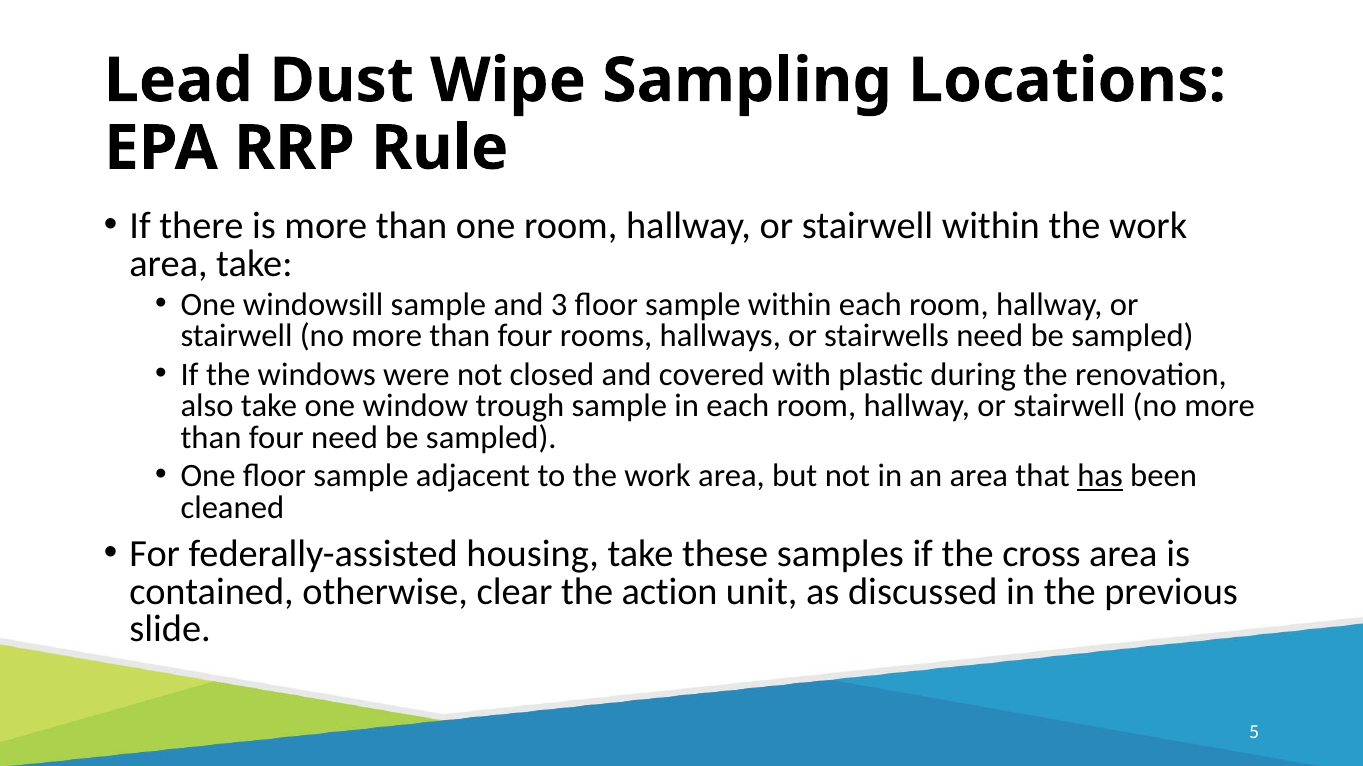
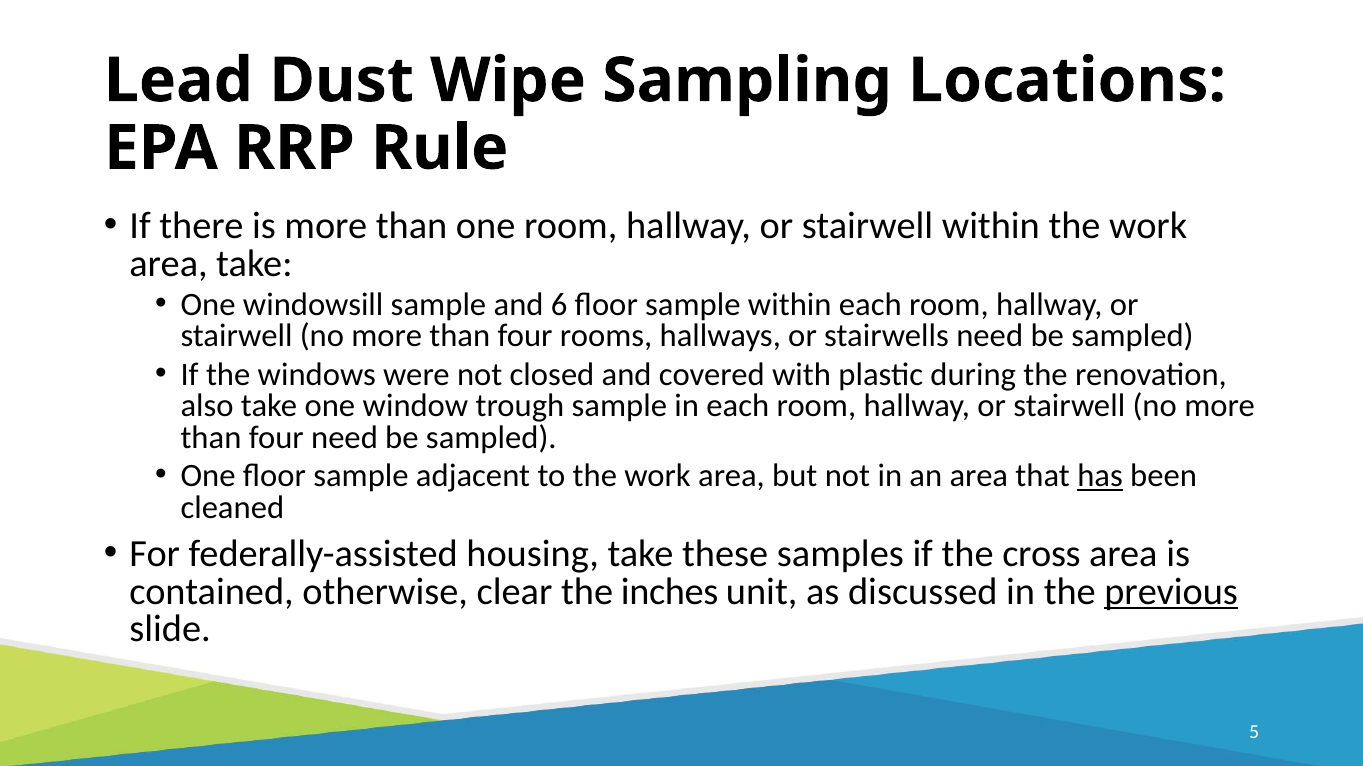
3: 3 -> 6
action: action -> inches
previous underline: none -> present
